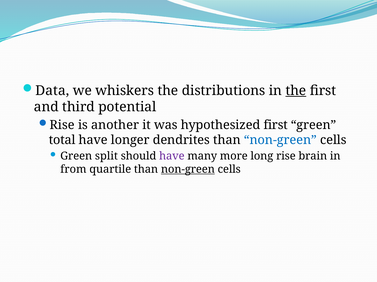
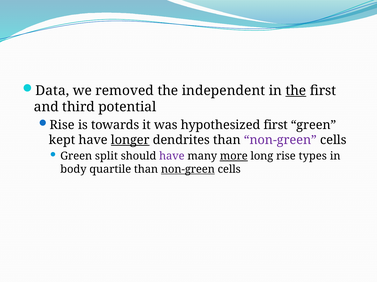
whiskers: whiskers -> removed
distributions: distributions -> independent
another: another -> towards
total: total -> kept
longer underline: none -> present
non-green at (280, 140) colour: blue -> purple
more underline: none -> present
brain: brain -> types
from: from -> body
